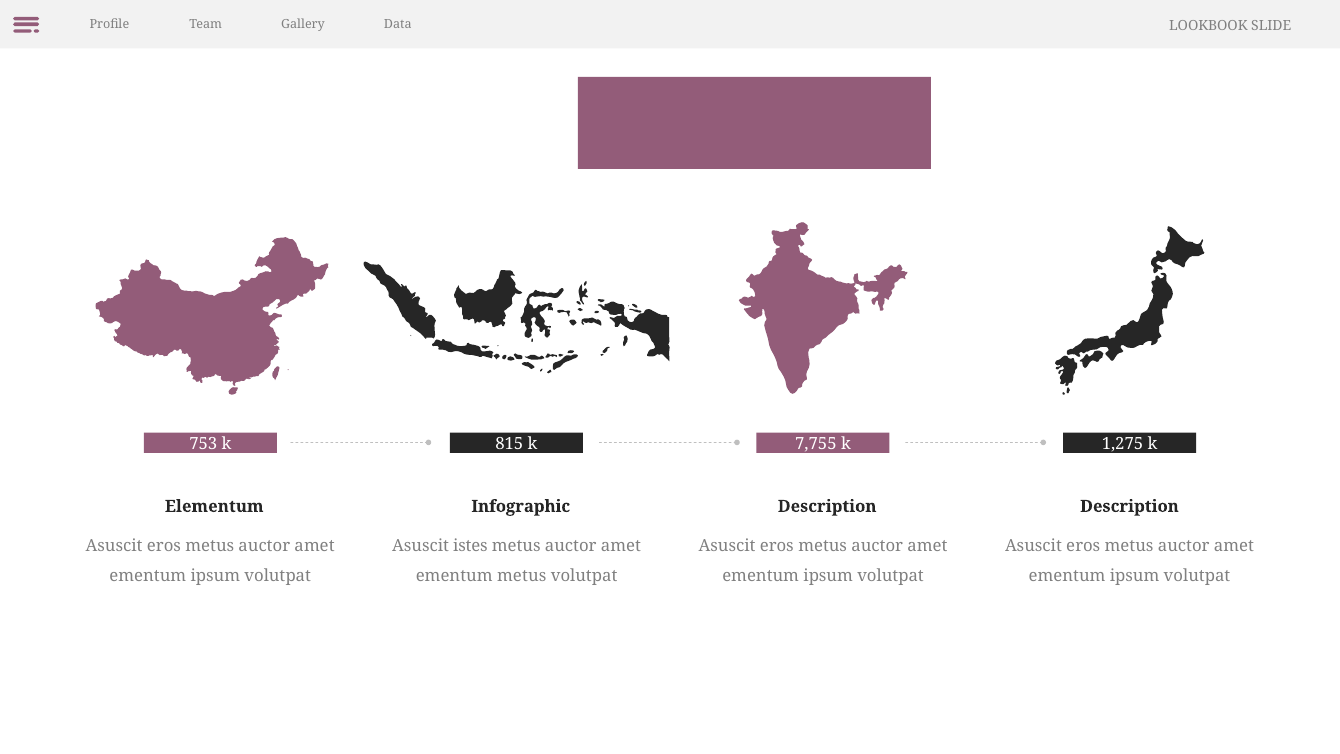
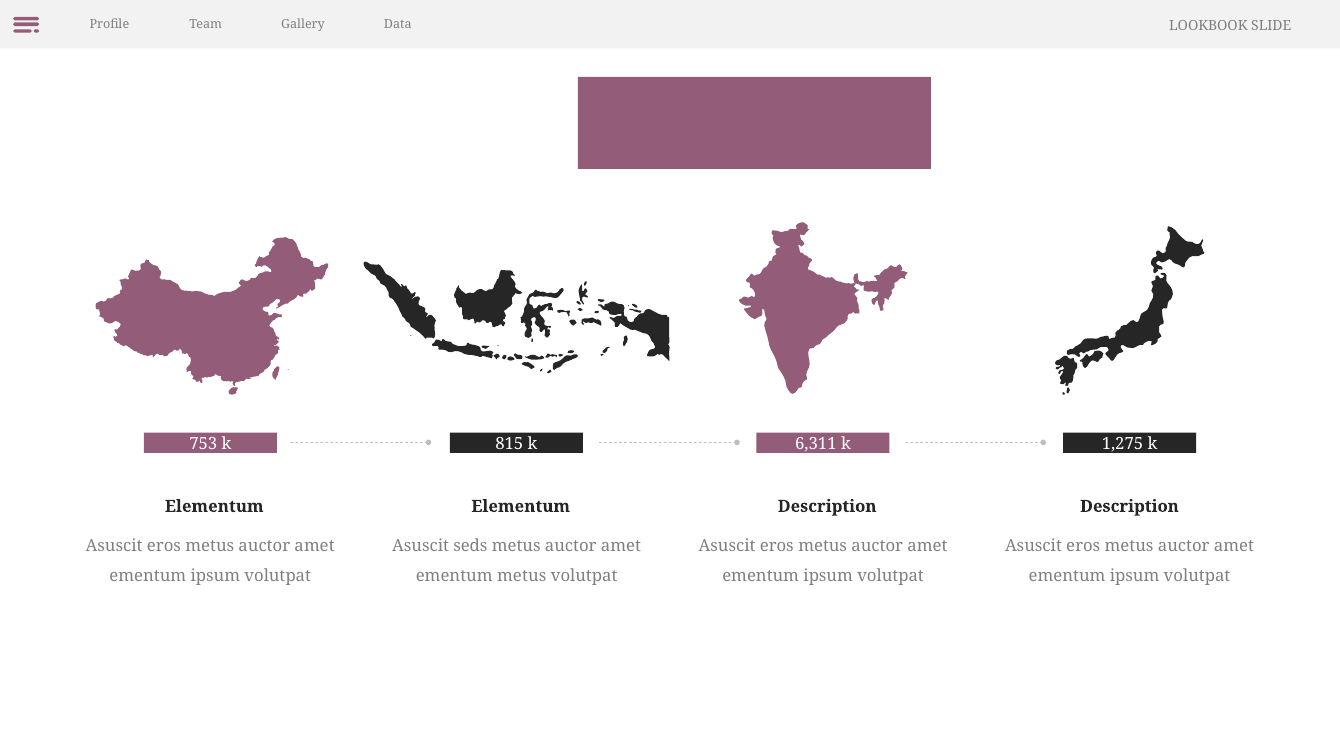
7,755: 7,755 -> 6,311
Infographic at (521, 506): Infographic -> Elementum
istes: istes -> seds
